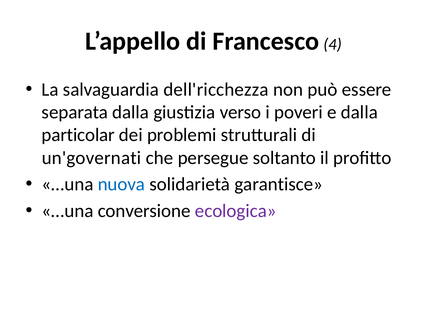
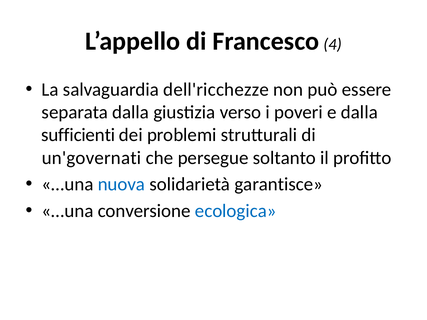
dell'ricchezza: dell'ricchezza -> dell'ricchezze
particolar: particolar -> sufficienti
ecologica colour: purple -> blue
